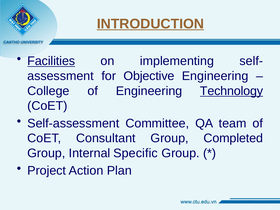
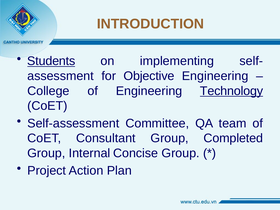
INTRODUCTION underline: present -> none
Facilities: Facilities -> Students
Specific: Specific -> Concise
